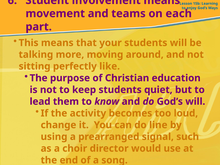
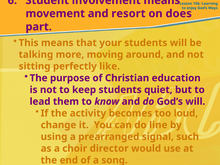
teams: teams -> resort
each: each -> does
